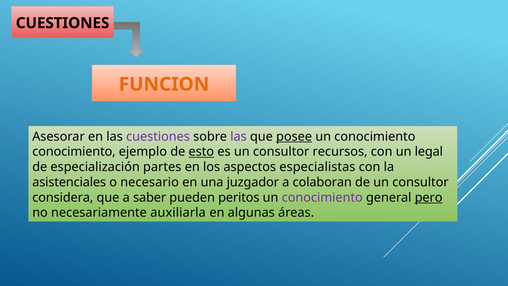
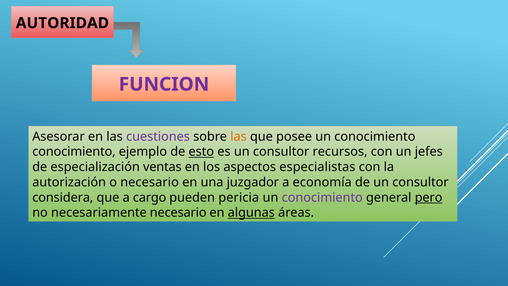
CUESTIONES at (63, 23): CUESTIONES -> AUTORIDAD
FUNCION colour: orange -> purple
las at (238, 136) colour: purple -> orange
posee underline: present -> none
legal: legal -> jefes
partes: partes -> ventas
asistenciales: asistenciales -> autorización
colaboran: colaboran -> economía
saber: saber -> cargo
peritos: peritos -> pericia
necesariamente auxiliarla: auxiliarla -> necesario
algunas underline: none -> present
